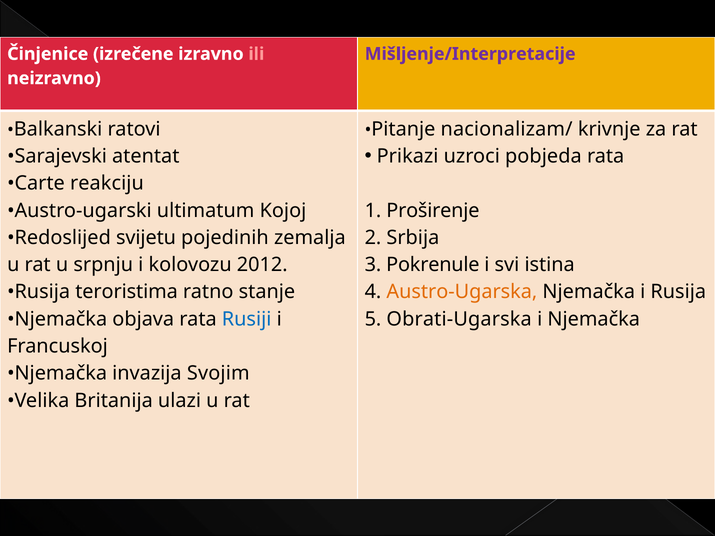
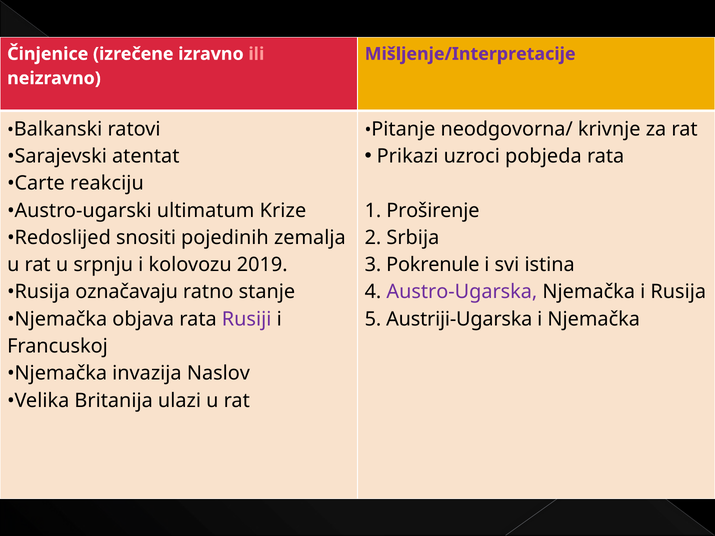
nacionalizam/: nacionalizam/ -> neodgovorna/
Kojoj: Kojoj -> Krize
svijetu: svijetu -> snositi
2012: 2012 -> 2019
teroristima: teroristima -> označavaju
Austro-Ugarska colour: orange -> purple
Rusiji colour: blue -> purple
Obrati-Ugarska: Obrati-Ugarska -> Austriji-Ugarska
Svojim: Svojim -> Naslov
